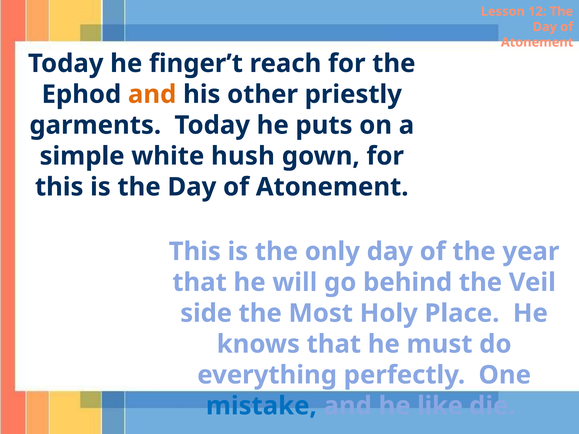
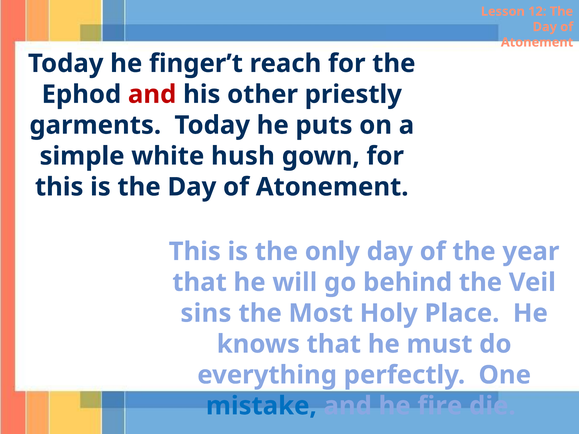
and at (152, 94) colour: orange -> red
side: side -> sins
like: like -> fire
